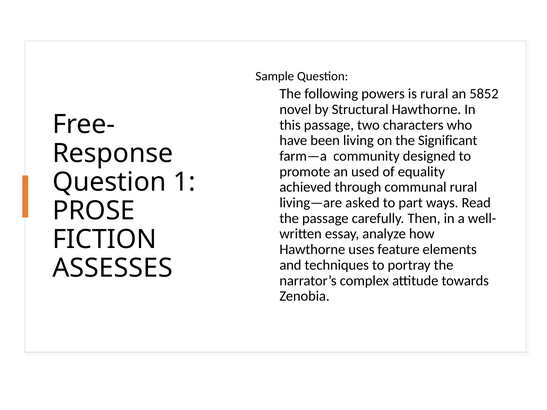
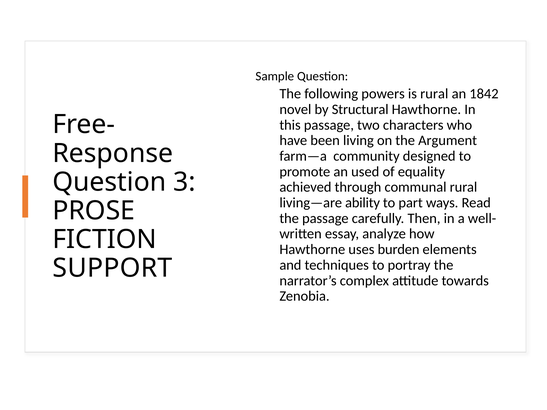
5852: 5852 -> 1842
Significant: Significant -> Argument
1: 1 -> 3
asked: asked -> ability
feature: feature -> burden
ASSESSES: ASSESSES -> SUPPORT
